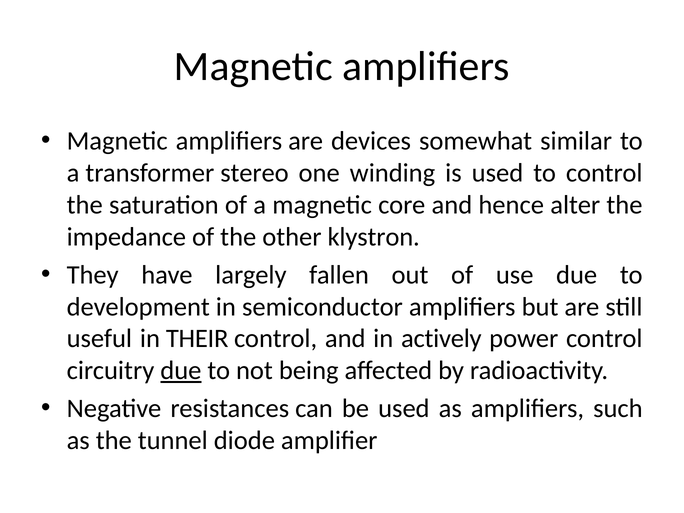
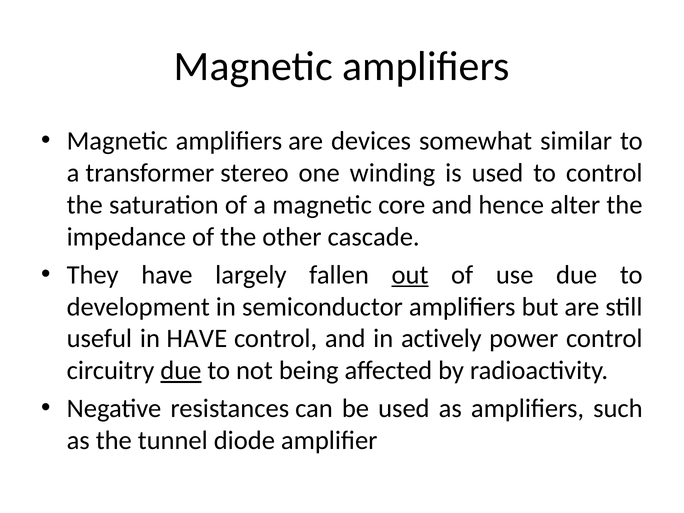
klystron: klystron -> cascade
out underline: none -> present
in THEIR: THEIR -> HAVE
